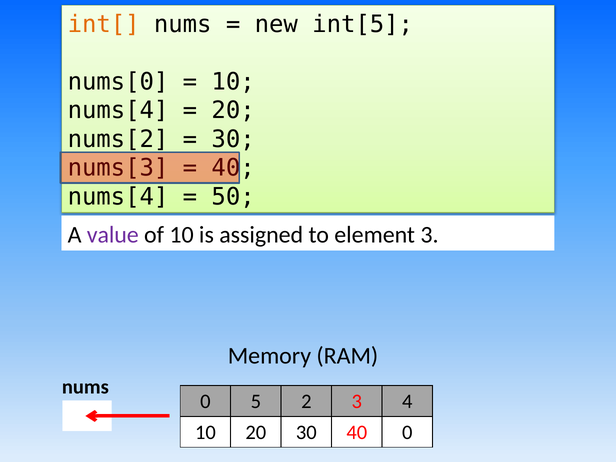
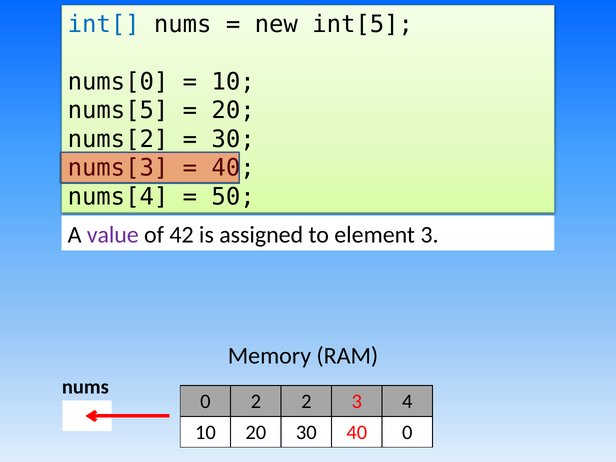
int[ colour: orange -> blue
nums[4 at (118, 110): nums[4 -> nums[5
of 10: 10 -> 42
0 5: 5 -> 2
